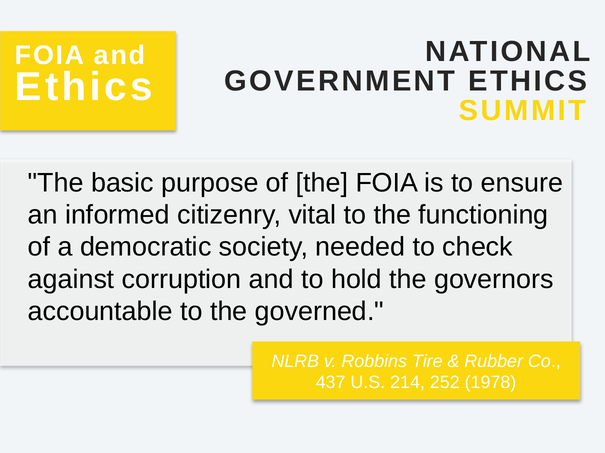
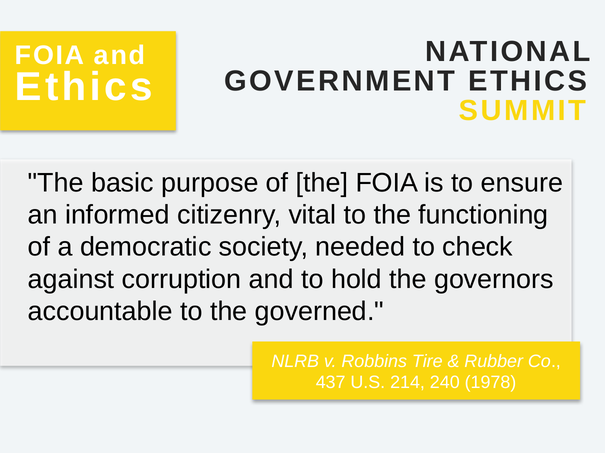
252: 252 -> 240
